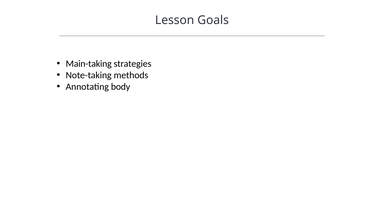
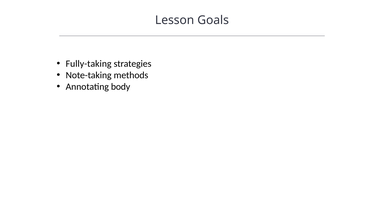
Main-taking: Main-taking -> Fully-taking
